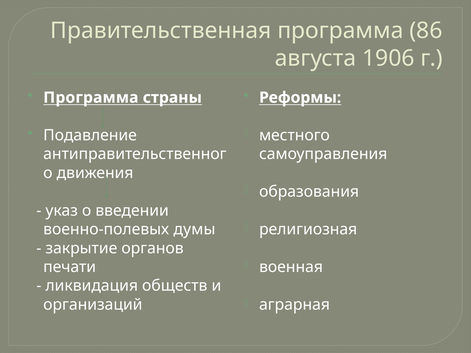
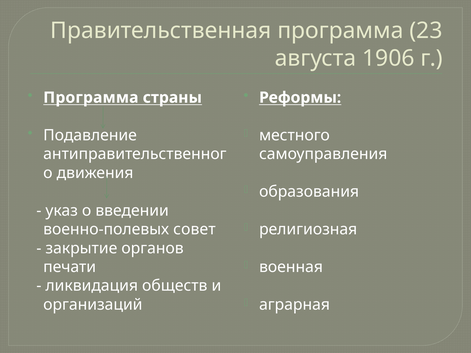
86: 86 -> 23
думы: думы -> совет
